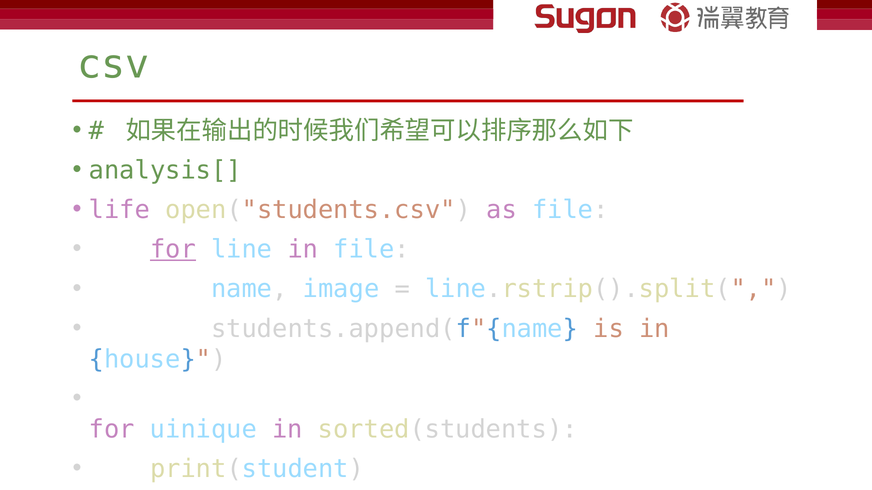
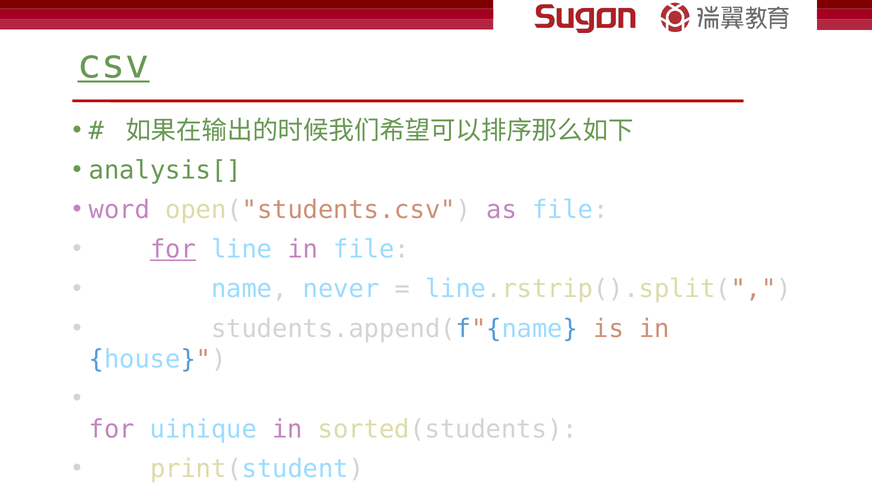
csv underline: none -> present
life: life -> word
image: image -> never
